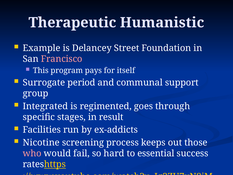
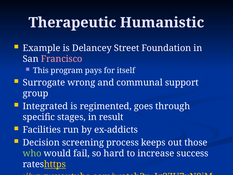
period: period -> wrong
Nicotine: Nicotine -> Decision
who colour: pink -> light green
essential: essential -> increase
